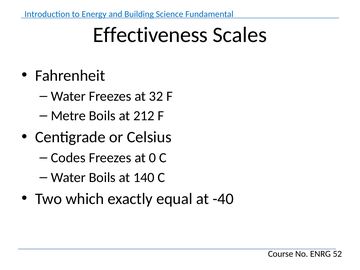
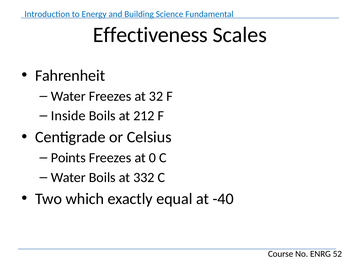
Metre: Metre -> Inside
Codes: Codes -> Points
140: 140 -> 332
